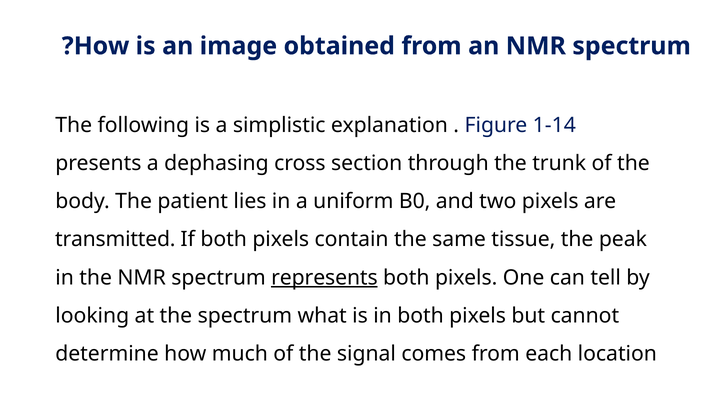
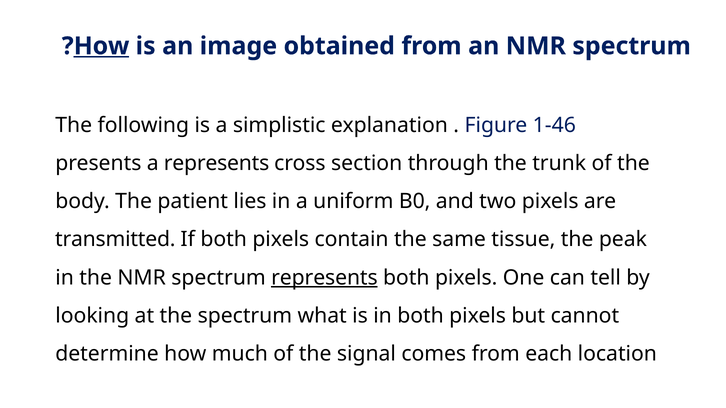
How at (102, 46) underline: none -> present
1-14: 1-14 -> 1-46
a dephasing: dephasing -> represents
